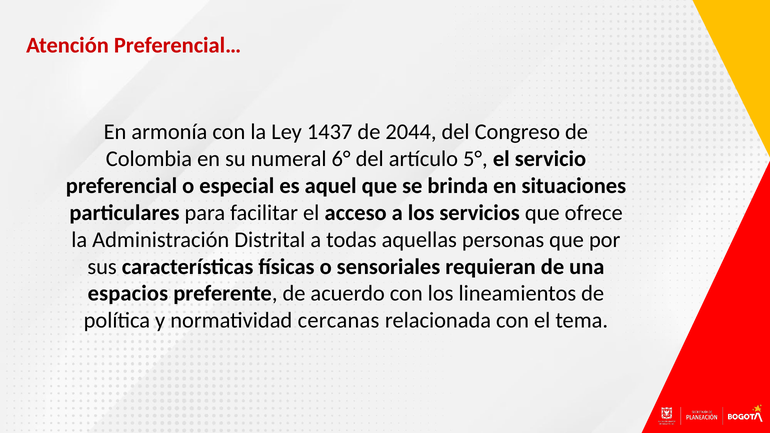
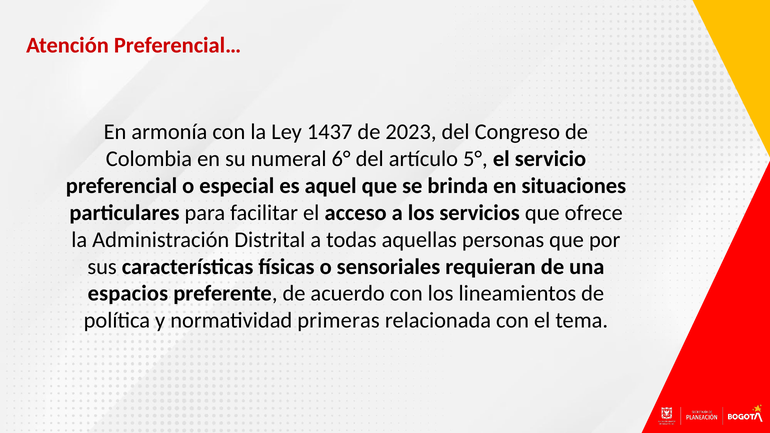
2044: 2044 -> 2023
cercanas: cercanas -> primeras
